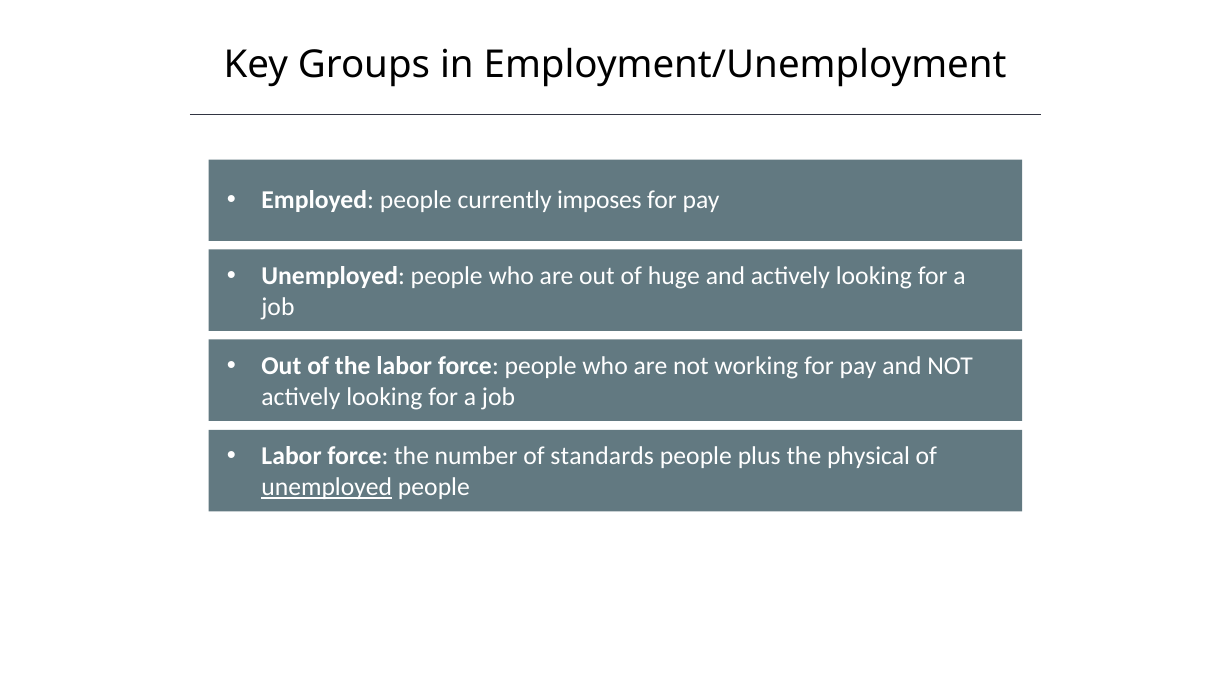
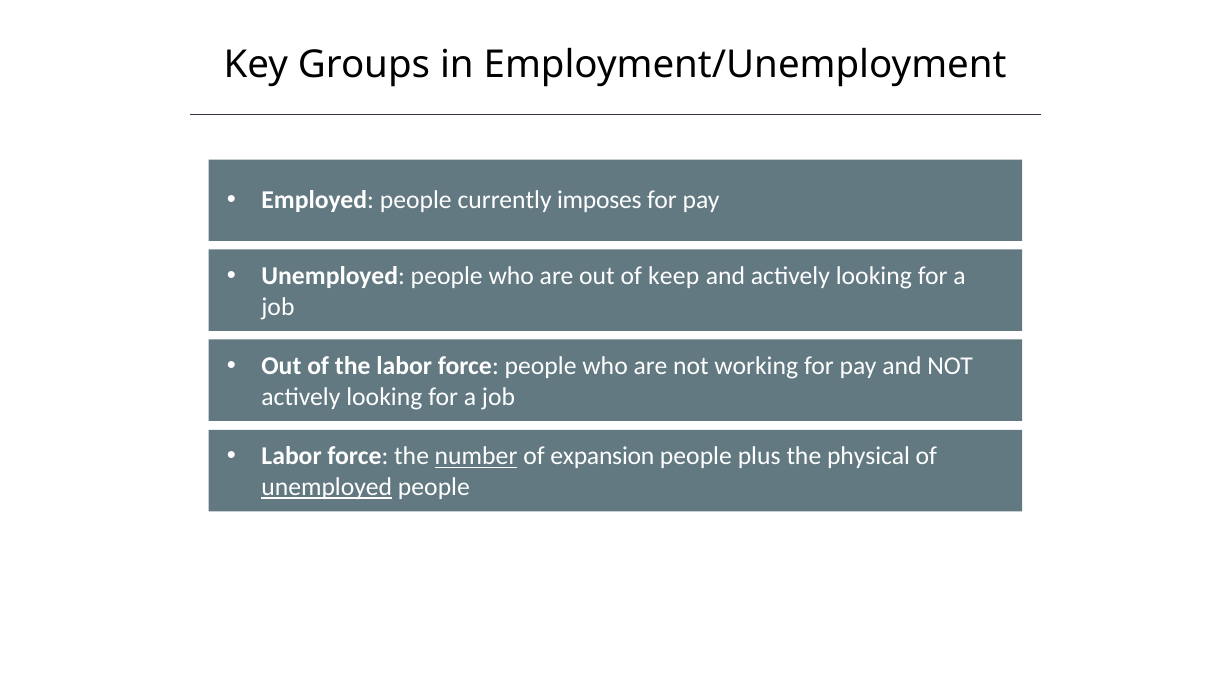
huge: huge -> keep
number underline: none -> present
standards: standards -> expansion
